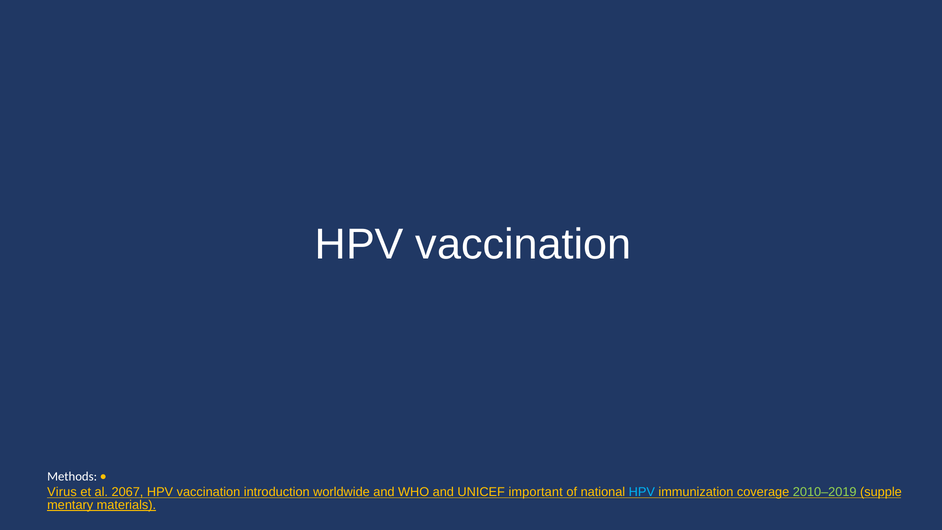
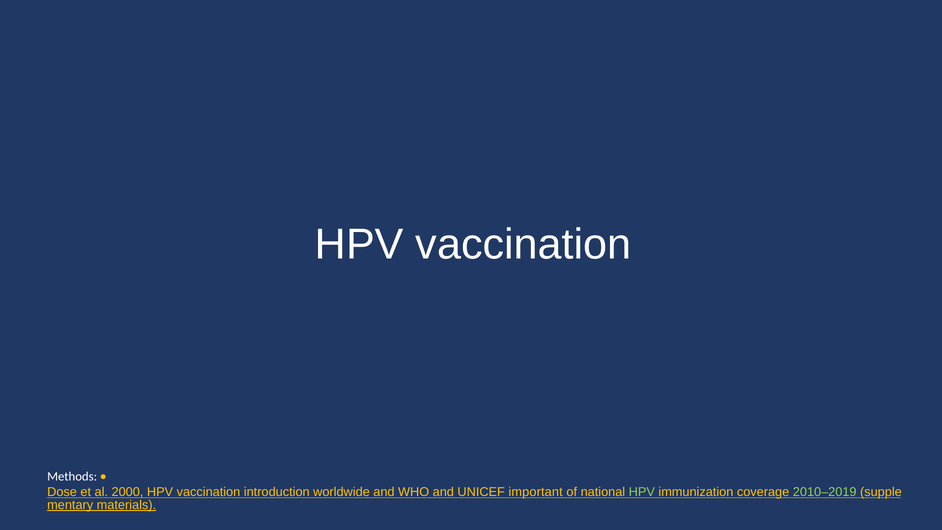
Virus: Virus -> Dose
2067: 2067 -> 2000
HPV at (642, 492) colour: light blue -> light green
